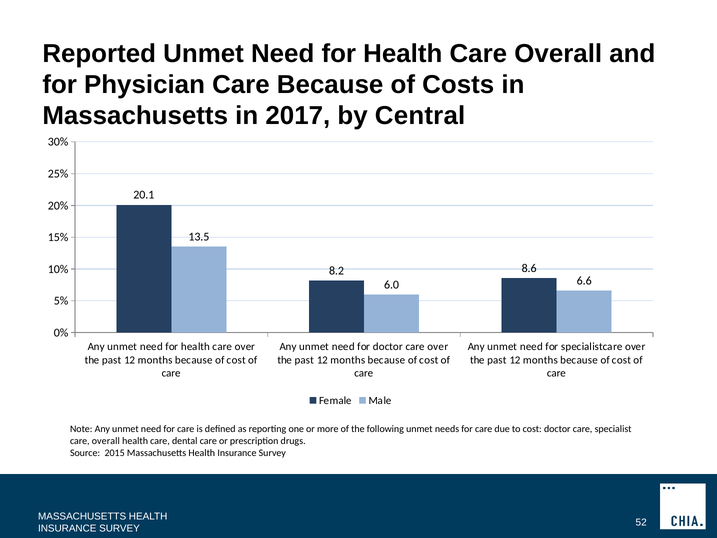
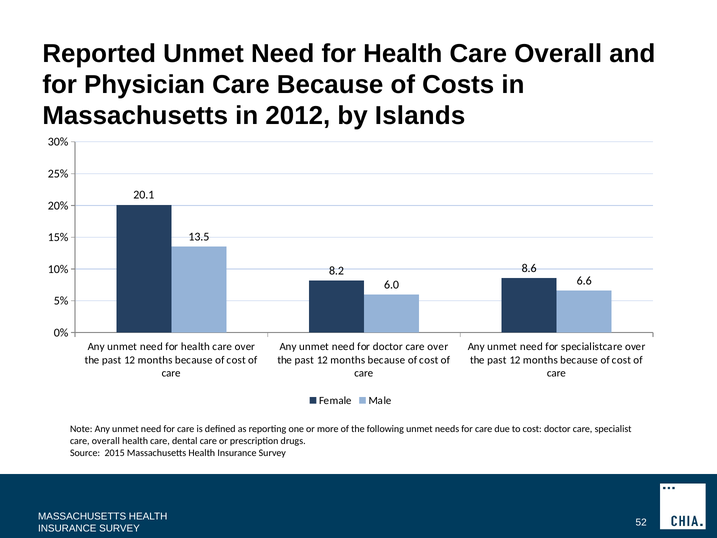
2017: 2017 -> 2012
Central: Central -> Islands
